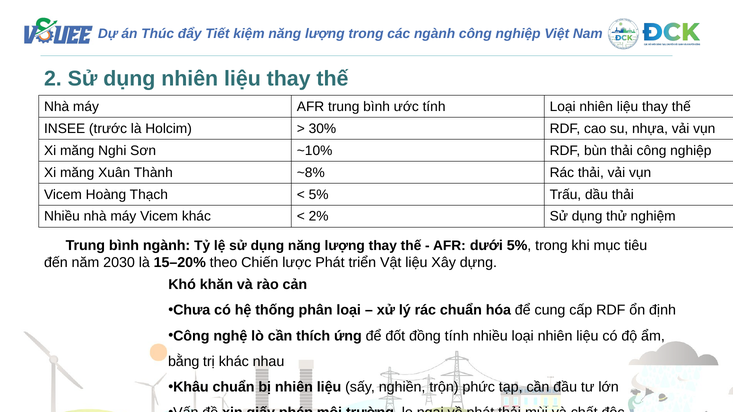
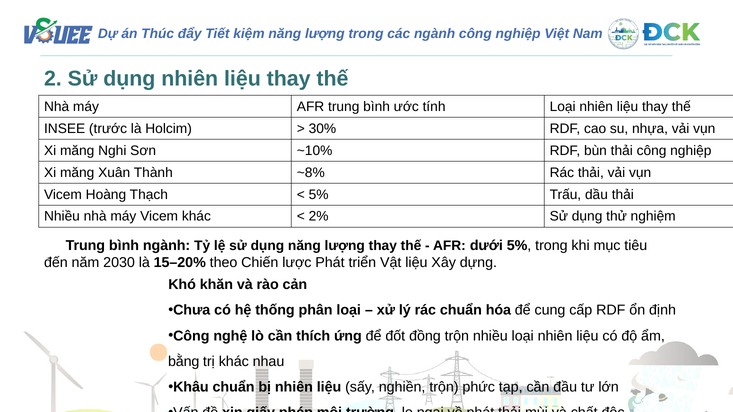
đồng tính: tính -> trộn
